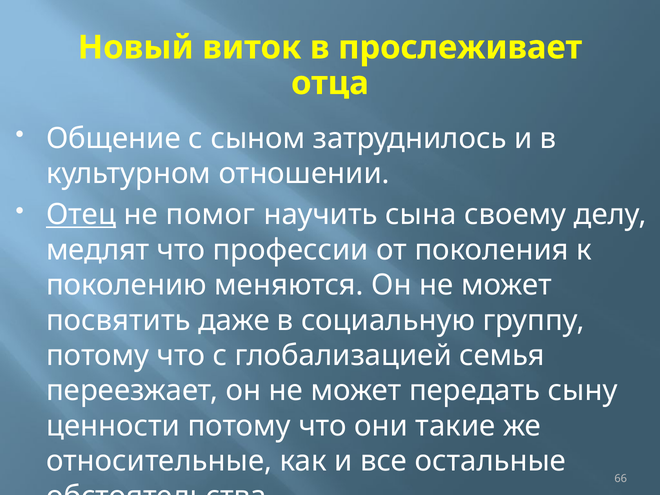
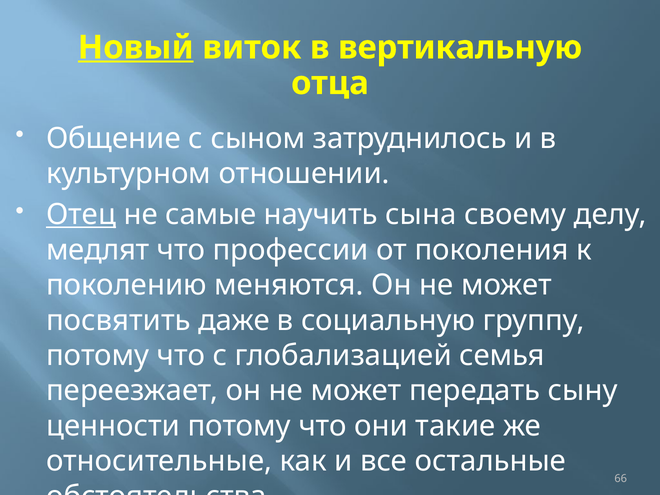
Новый underline: none -> present
прослеживает: прослеживает -> вертикальную
помог: помог -> самые
